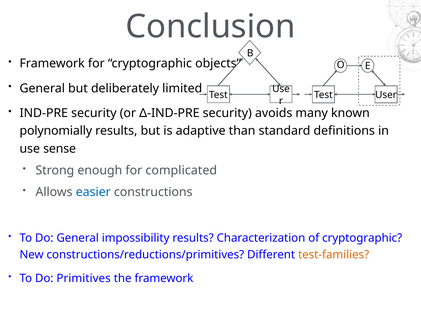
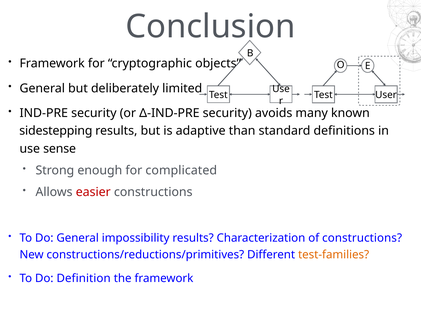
polynomially: polynomially -> sidestepping
easier colour: blue -> red
of cryptographic: cryptographic -> constructions
Primitives: Primitives -> Definition
